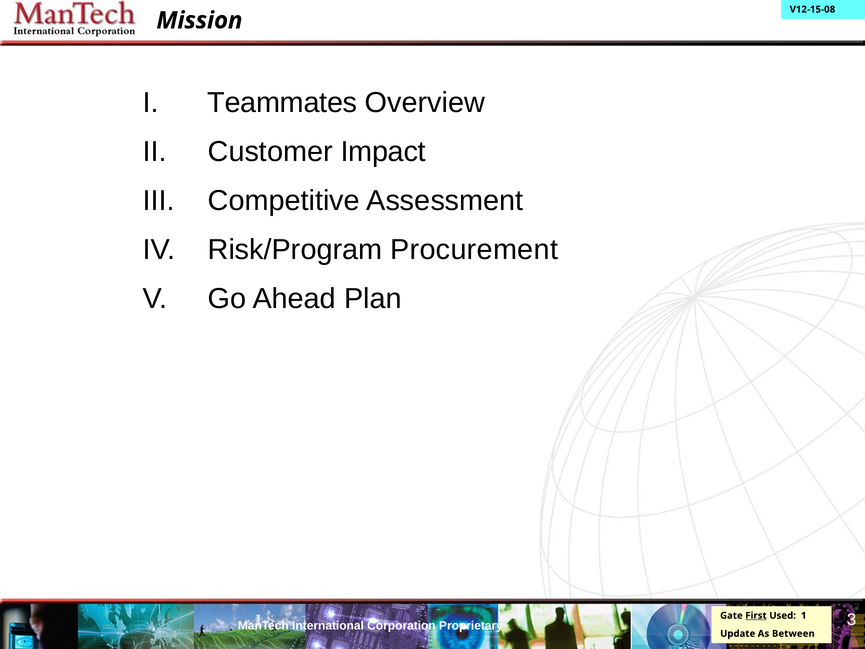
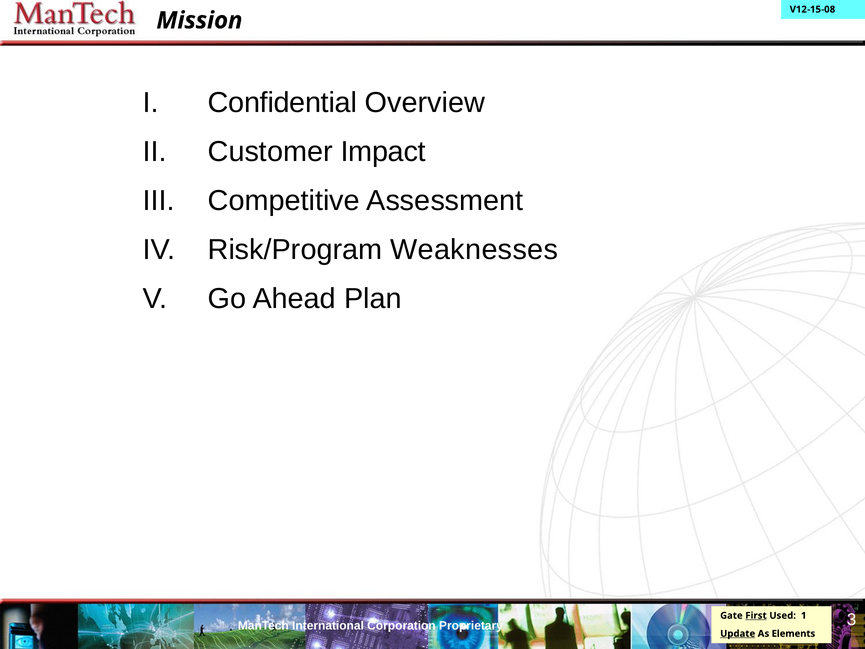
Teammates: Teammates -> Confidential
Procurement: Procurement -> Weaknesses
Update underline: none -> present
Between: Between -> Elements
